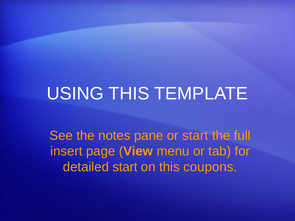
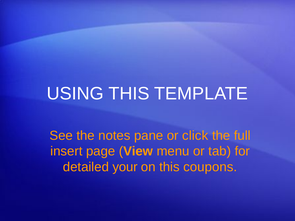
or start: start -> click
detailed start: start -> your
